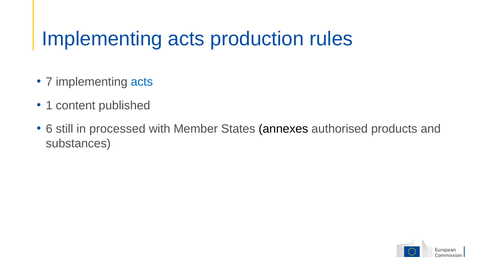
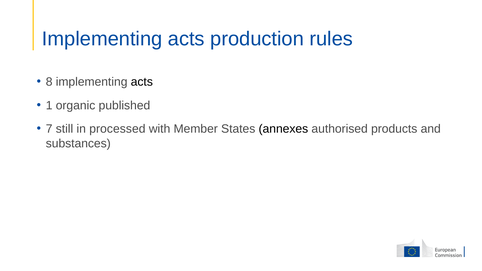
7: 7 -> 8
acts at (142, 82) colour: blue -> black
content: content -> organic
6: 6 -> 7
